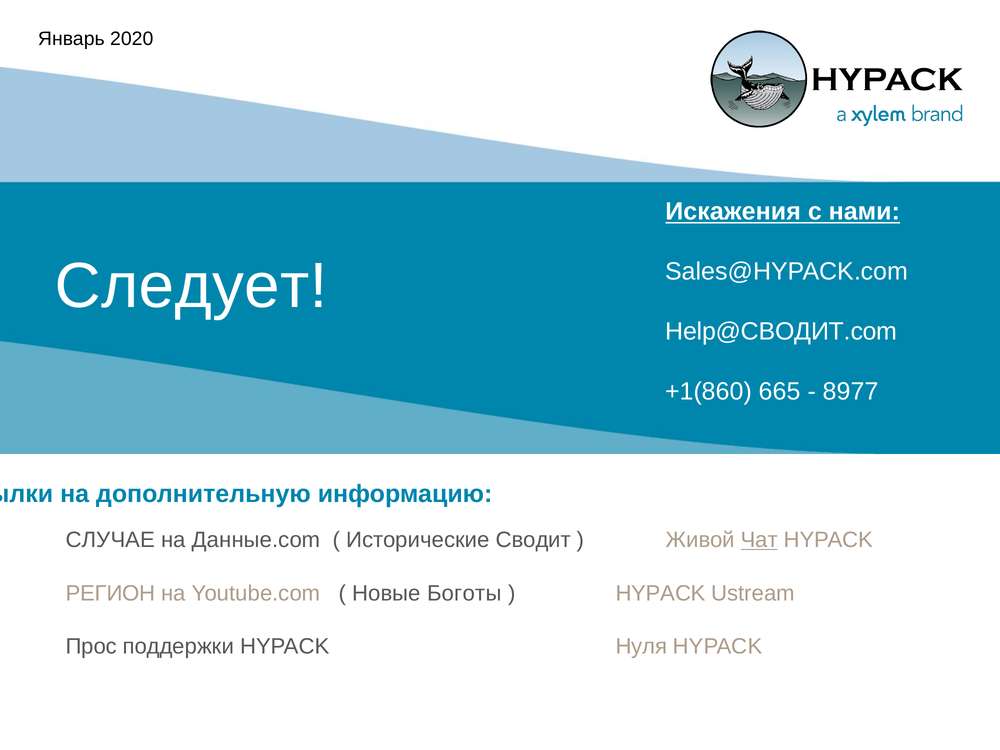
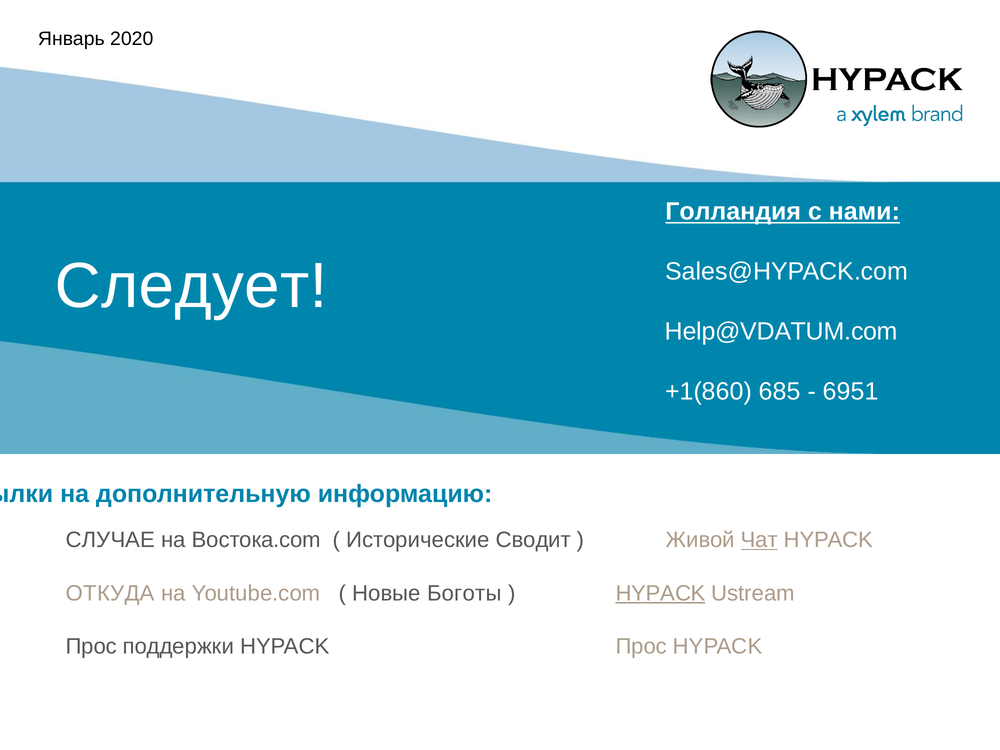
Искажения: Искажения -> Голландия
Help@СВОДИТ.com: Help@СВОДИТ.com -> Help@VDATUM.com
665: 665 -> 685
8977: 8977 -> 6951
Данные.com: Данные.com -> Востока.com
РЕГИОН: РЕГИОН -> ОТКУДА
HYPACK at (661, 593) underline: none -> present
HYPACK Нуля: Нуля -> Прос
